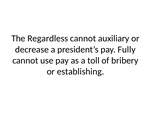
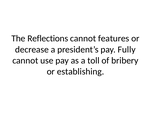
Regardless: Regardless -> Reflections
auxiliary: auxiliary -> features
